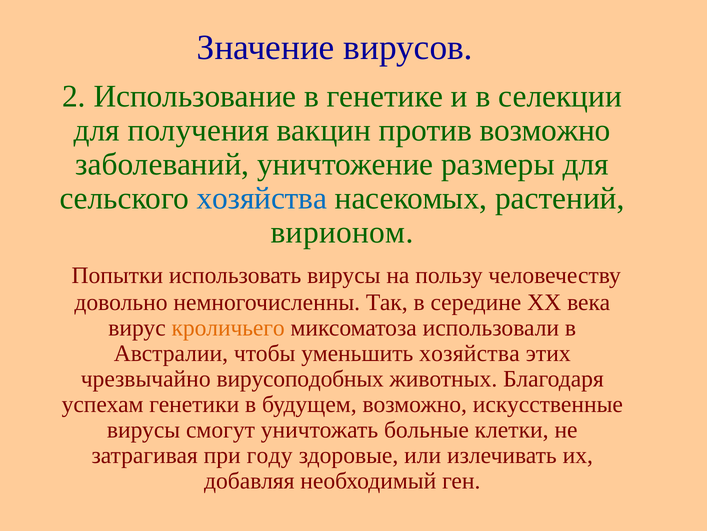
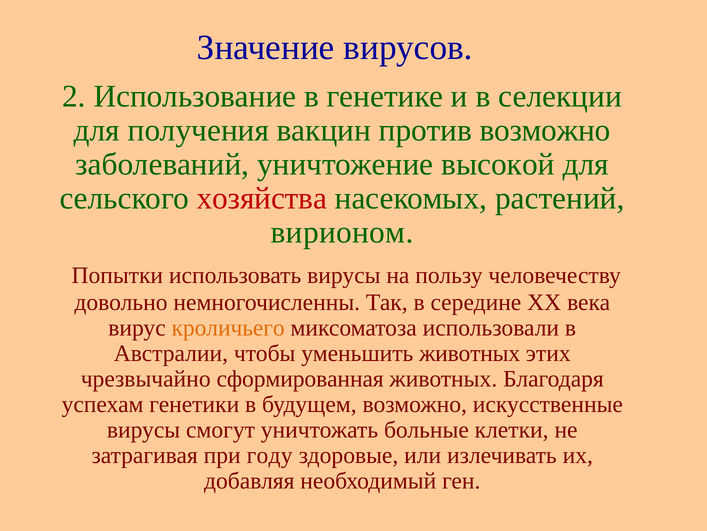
размеры: размеры -> высокой
хозяйства at (262, 198) colour: blue -> red
уменьшить хозяйства: хозяйства -> животных
вирусоподобных: вирусоподобных -> сформированная
